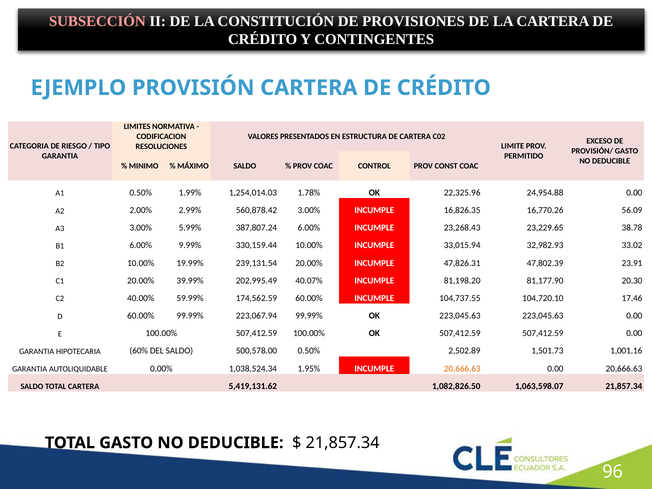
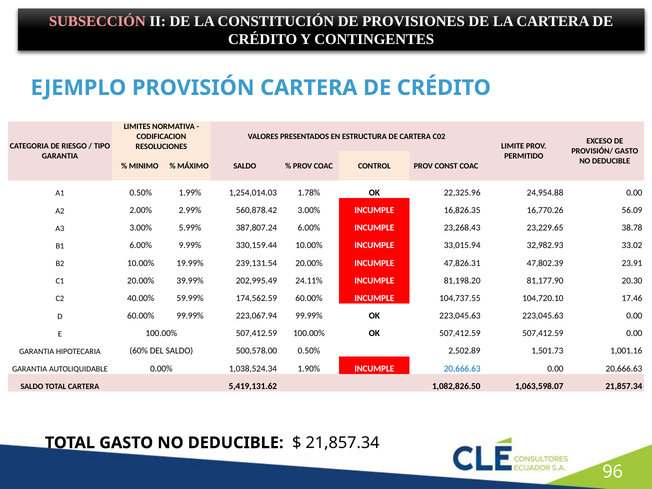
40.07%: 40.07% -> 24.11%
1.95%: 1.95% -> 1.90%
20,666.63 at (462, 369) colour: orange -> blue
